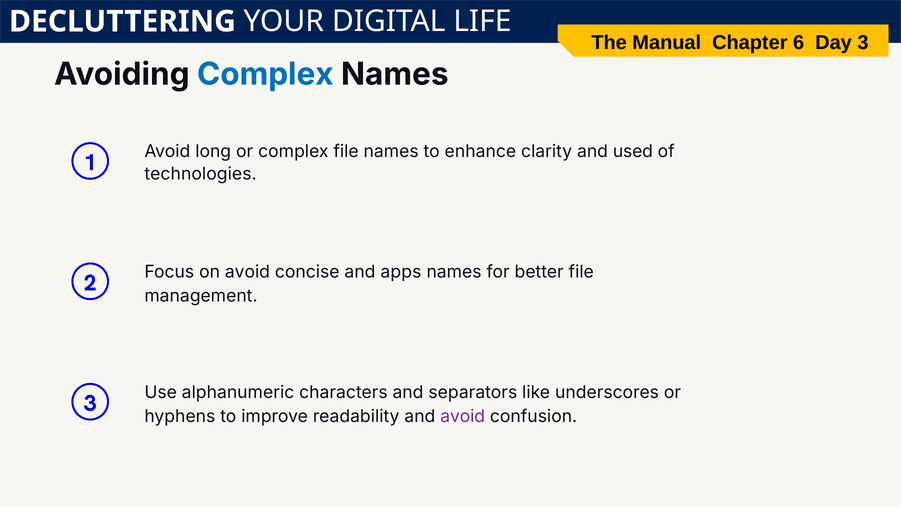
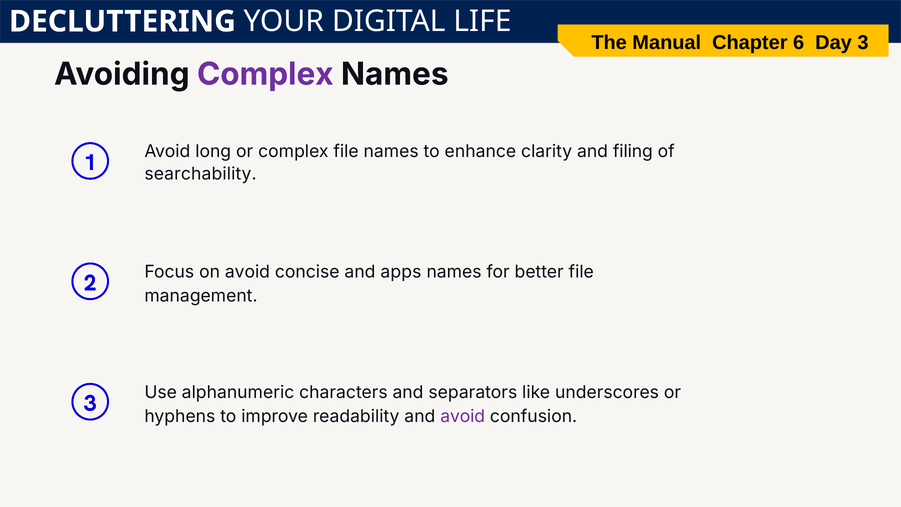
Complex at (265, 74) colour: blue -> purple
used: used -> filing
technologies: technologies -> searchability
